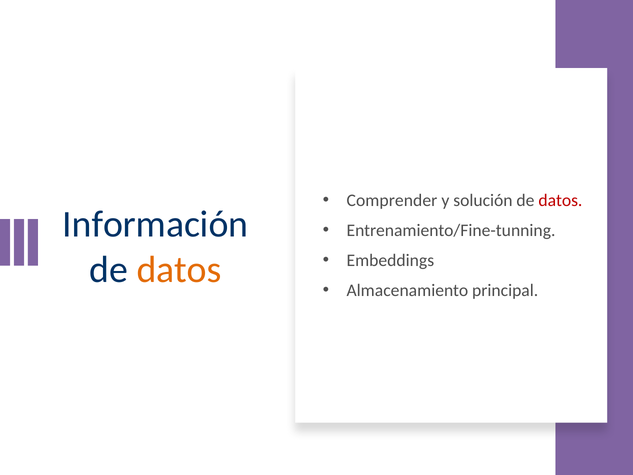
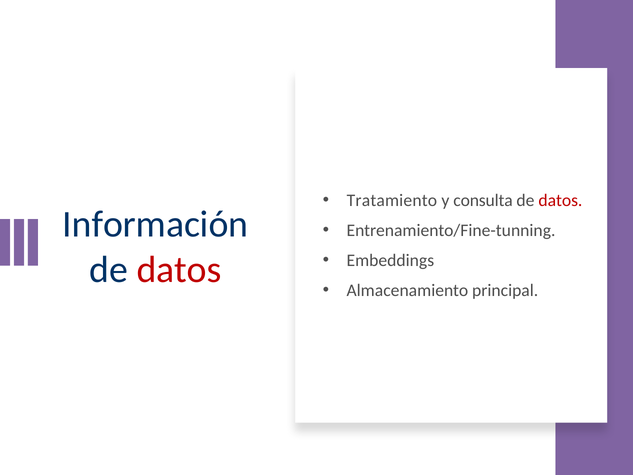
Comprender: Comprender -> Tratamiento
solución: solución -> consulta
datos at (179, 269) colour: orange -> red
